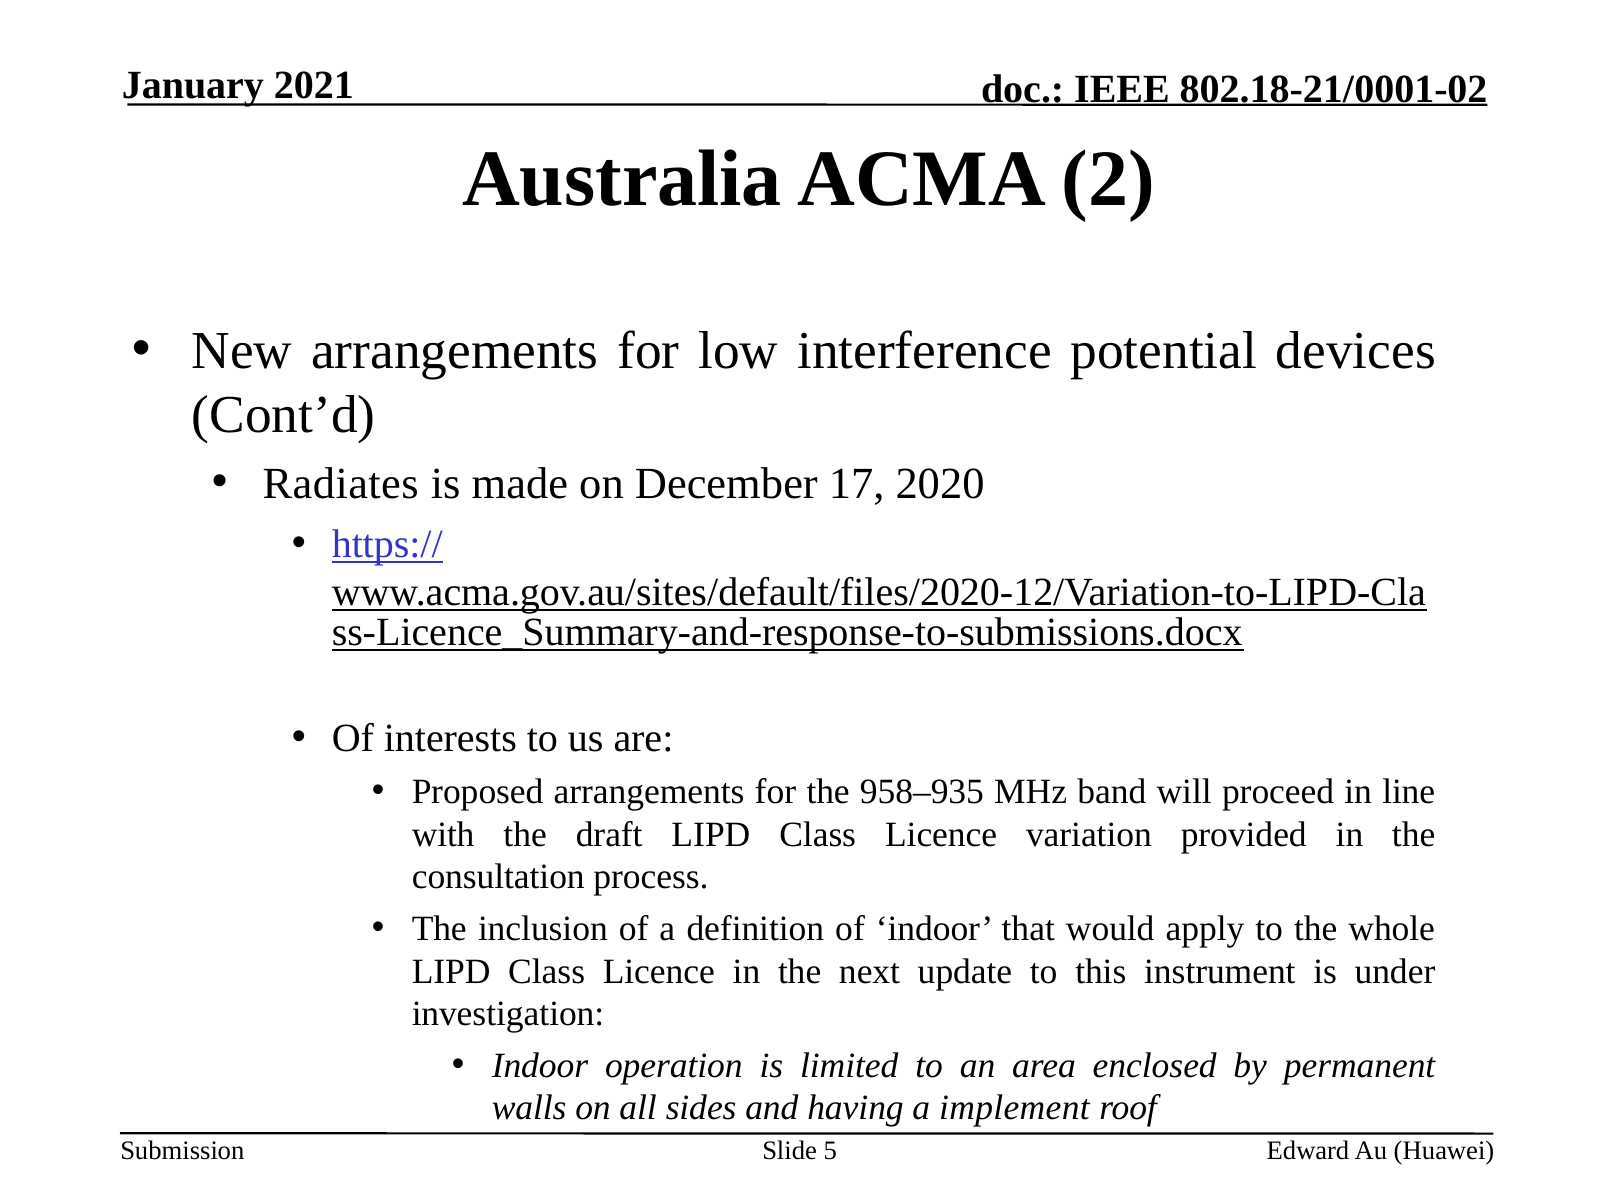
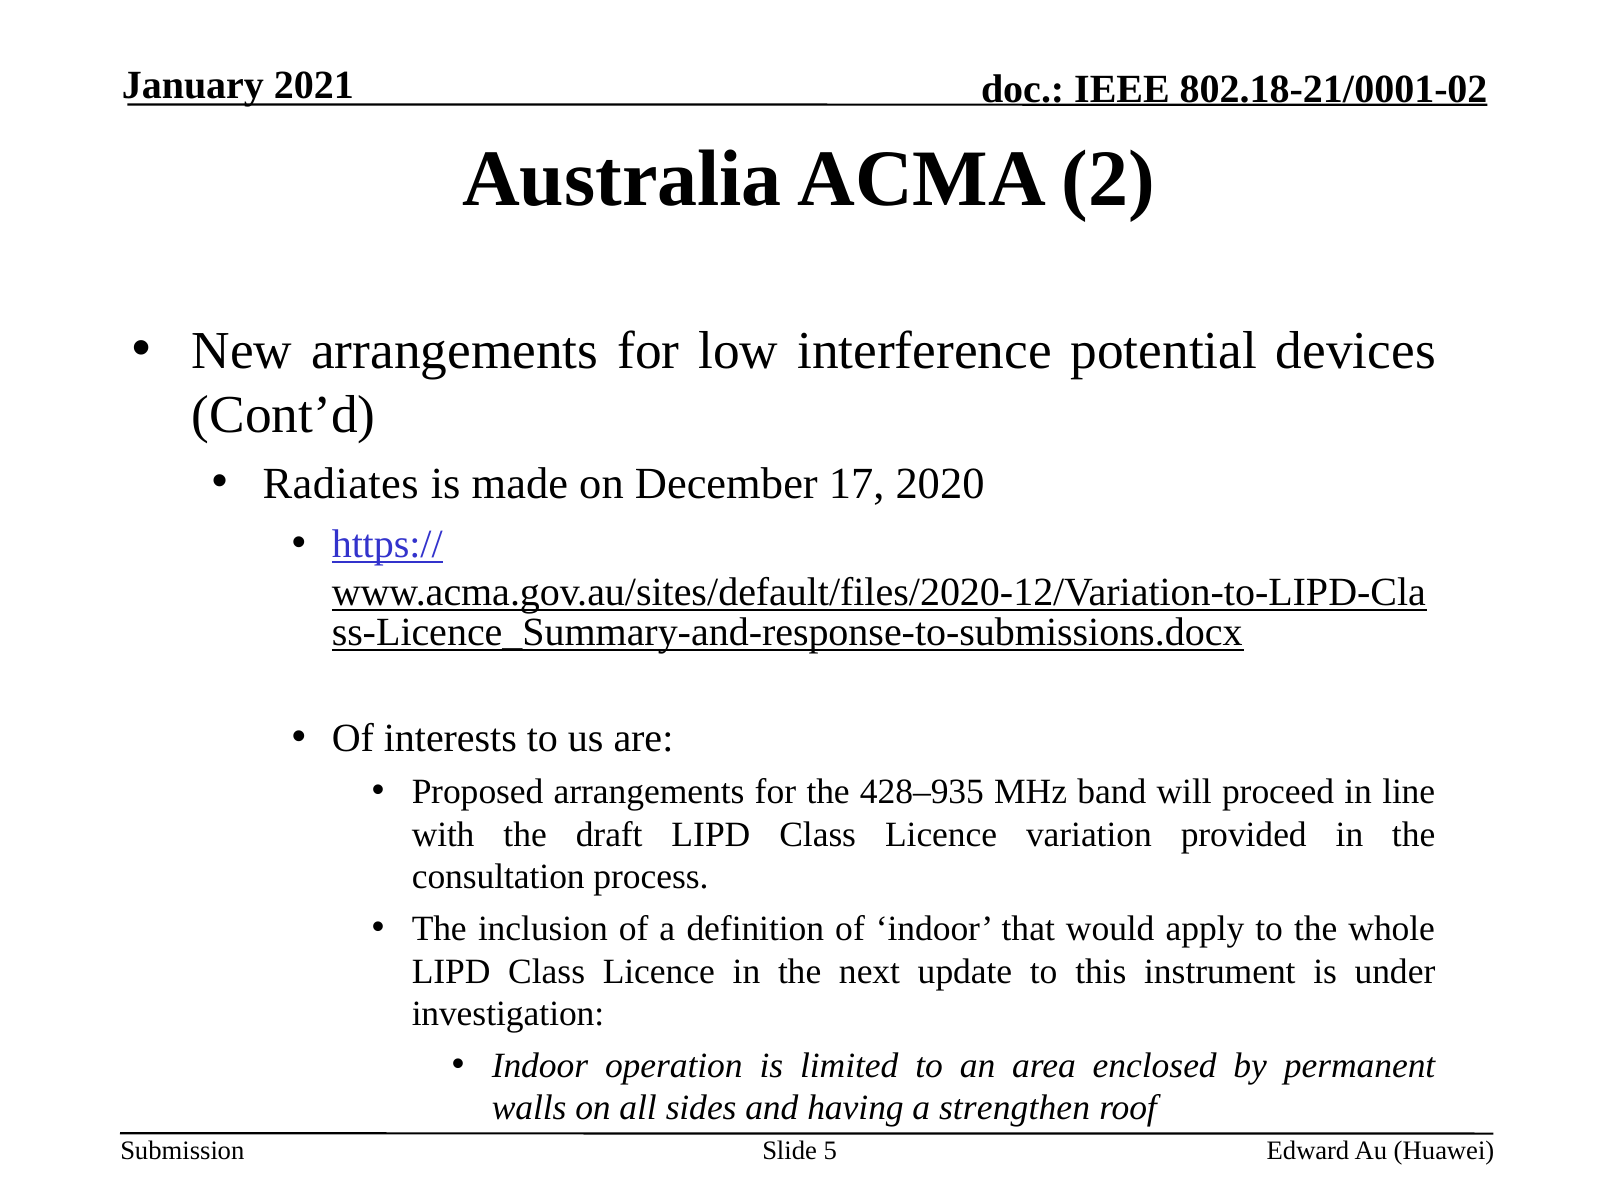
958–935: 958–935 -> 428–935
implement: implement -> strengthen
